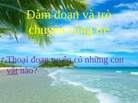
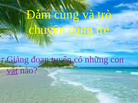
Đàm đoạn: đoạn -> cùng
cùng at (81, 30) underline: none -> present
Thoại: Thoại -> Giảng
